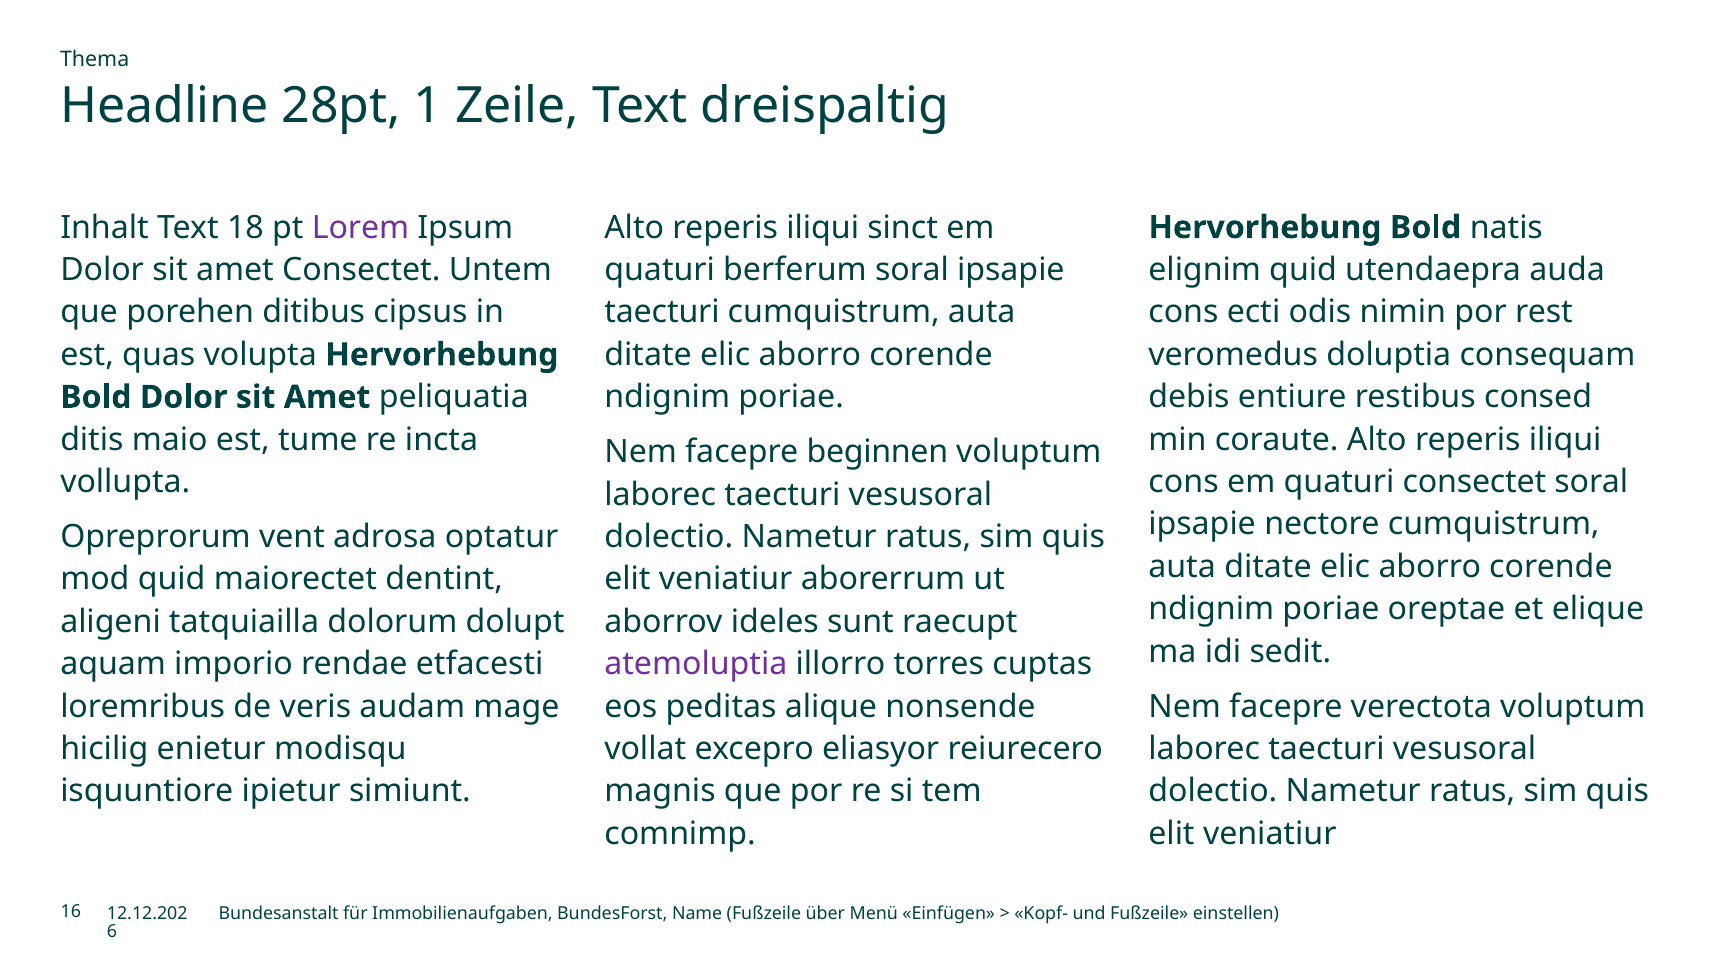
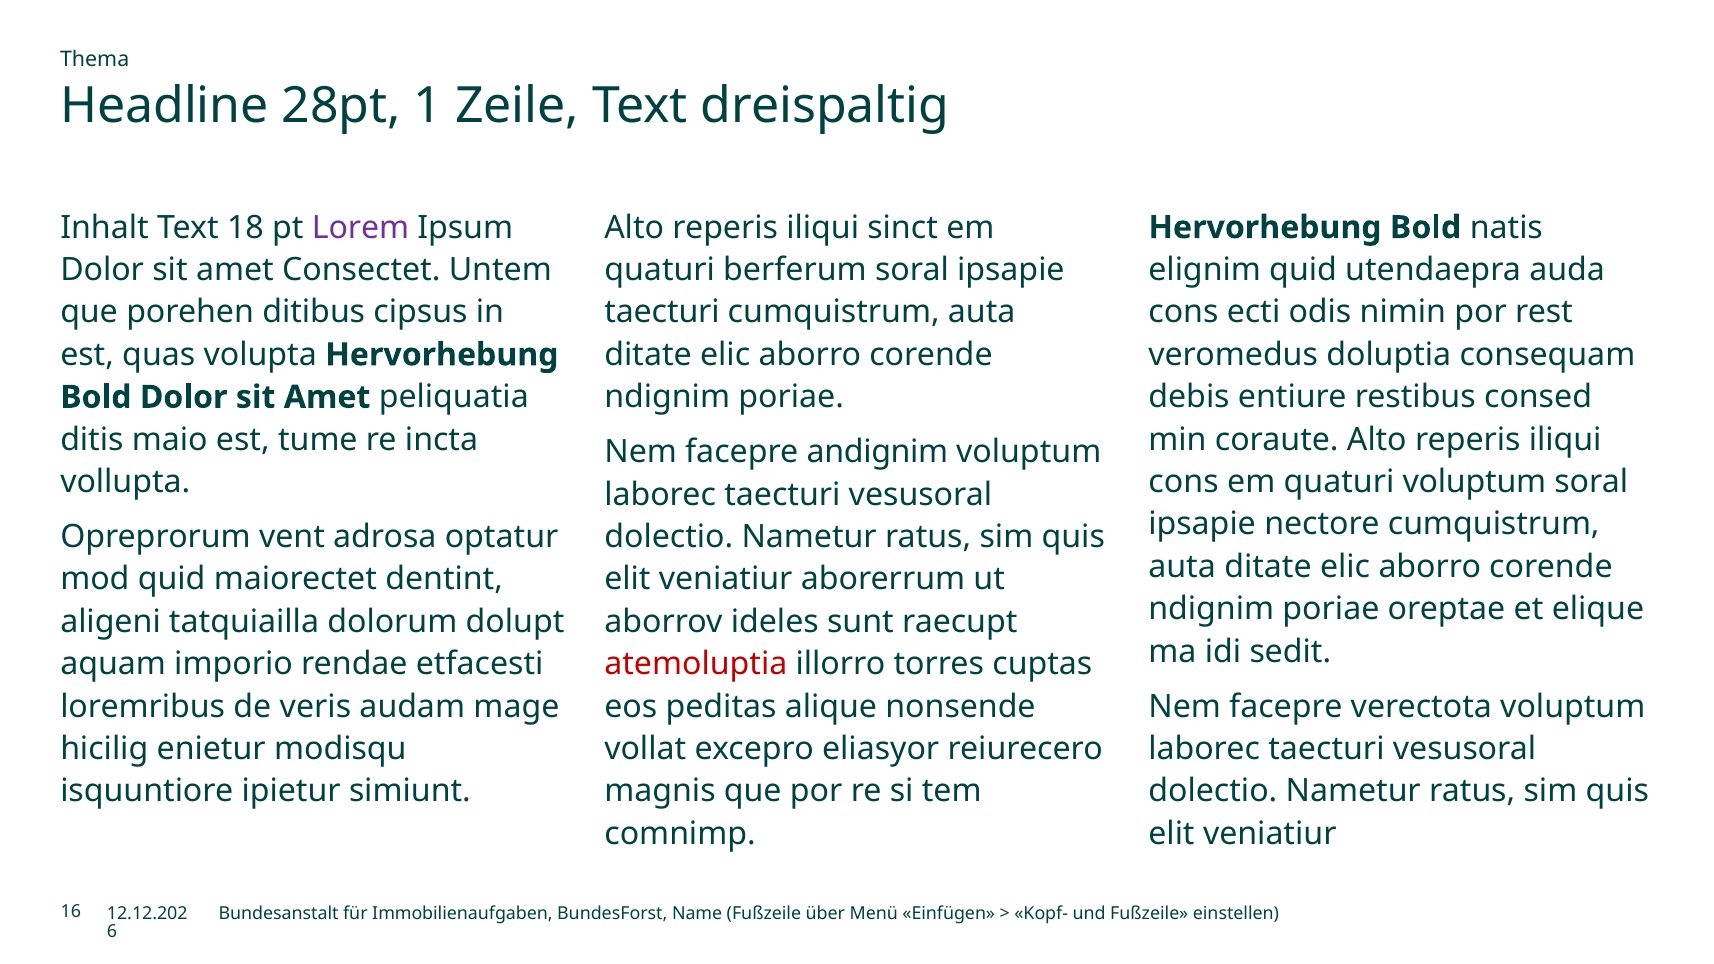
beginnen: beginnen -> andignim
quaturi consectet: consectet -> voluptum
atemoluptia colour: purple -> red
